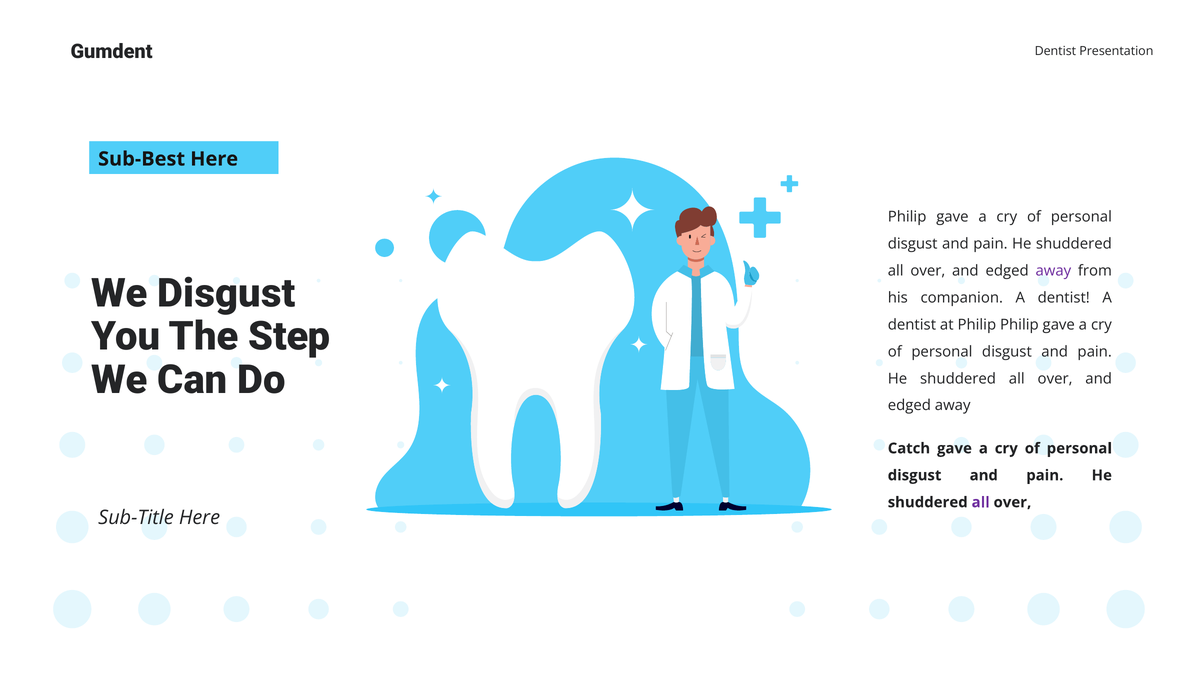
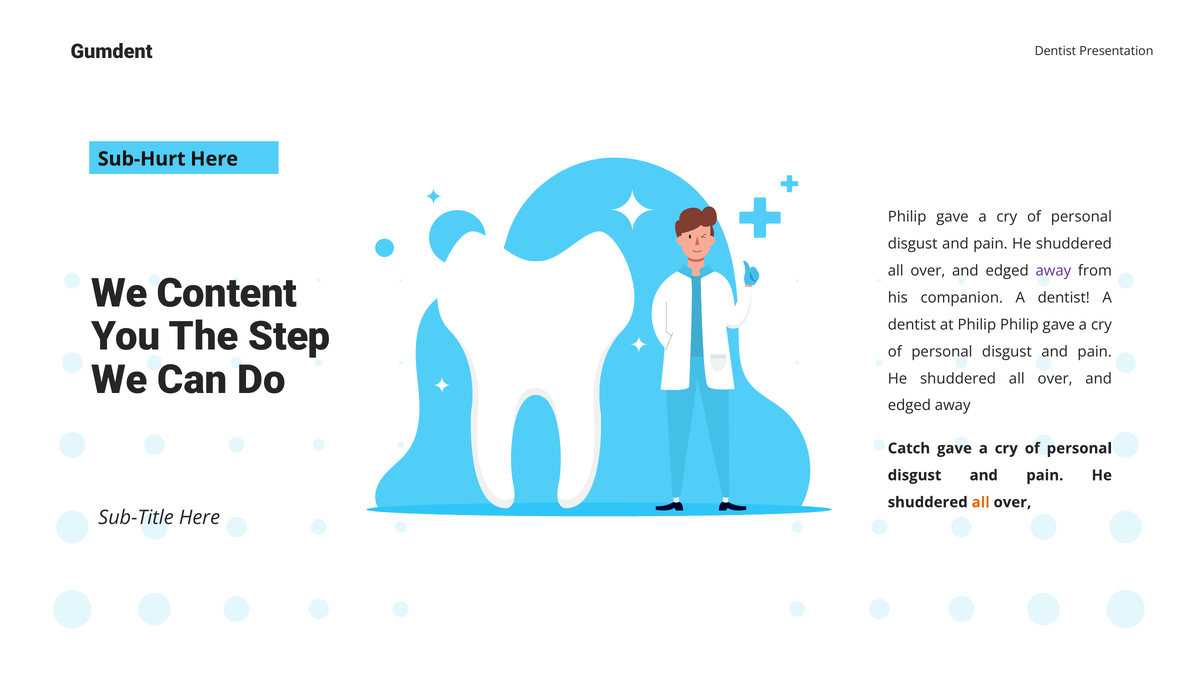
Sub-Best: Sub-Best -> Sub-Hurt
We Disgust: Disgust -> Content
all at (981, 502) colour: purple -> orange
